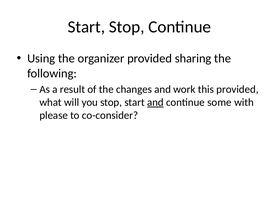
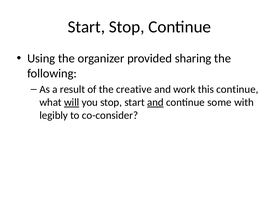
changes: changes -> creative
this provided: provided -> continue
will underline: none -> present
please: please -> legibly
